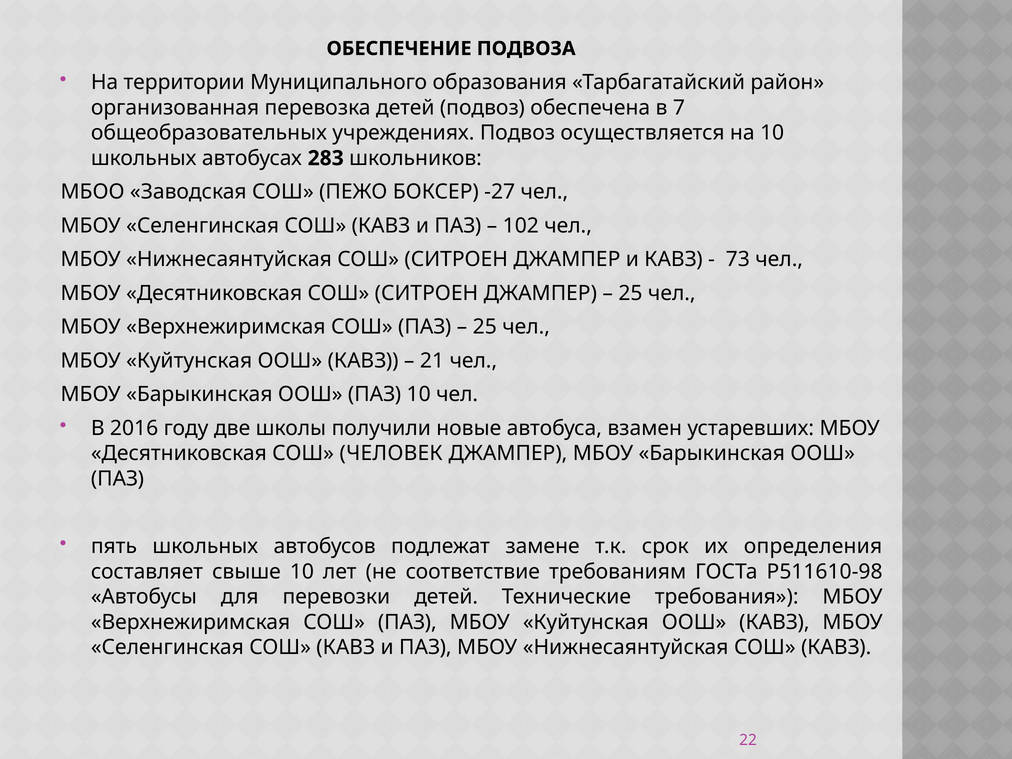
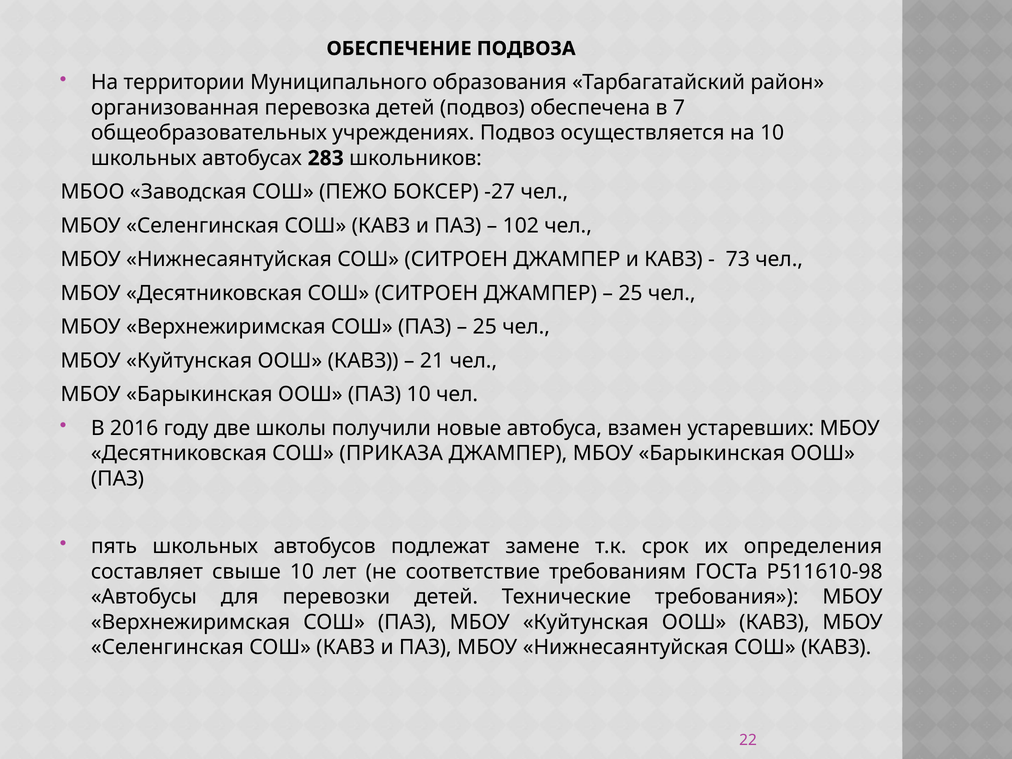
ЧЕЛОВЕК: ЧЕЛОВЕК -> ПРИКАЗА
